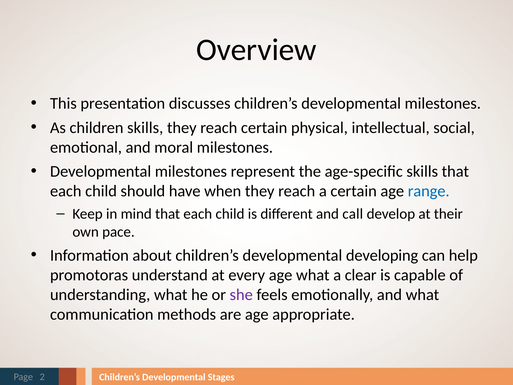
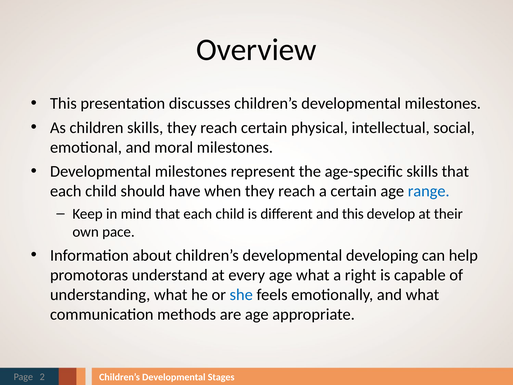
and call: call -> this
clear: clear -> right
she colour: purple -> blue
